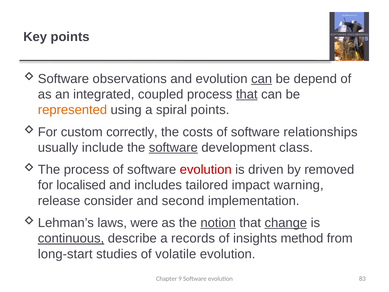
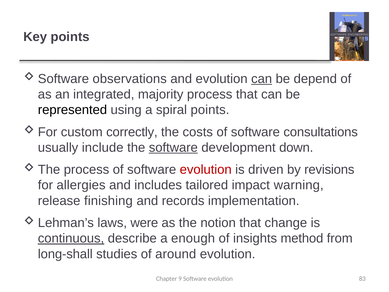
coupled: coupled -> majority
that at (247, 94) underline: present -> none
represented colour: orange -> black
relationships: relationships -> consultations
class: class -> down
removed: removed -> revisions
localised: localised -> allergies
consider: consider -> finishing
second: second -> records
notion underline: present -> none
change underline: present -> none
records: records -> enough
long-start: long-start -> long-shall
volatile: volatile -> around
